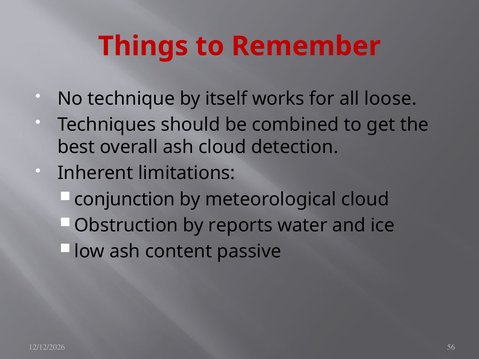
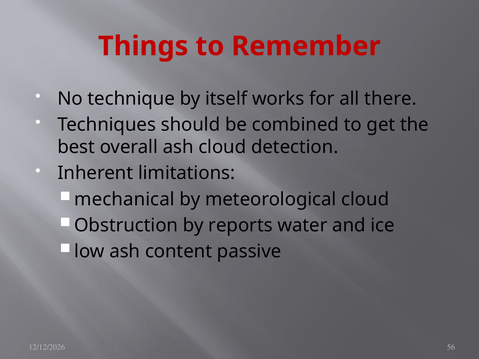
loose: loose -> there
conjunction: conjunction -> mechanical
